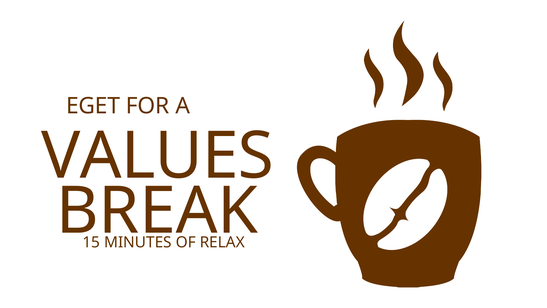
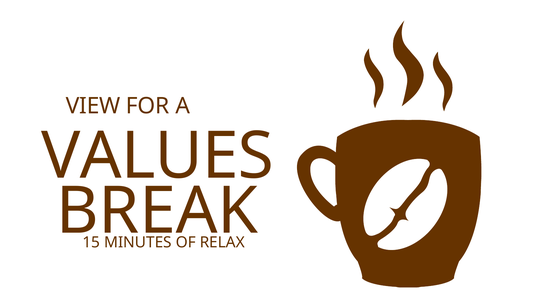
EGET: EGET -> VIEW
